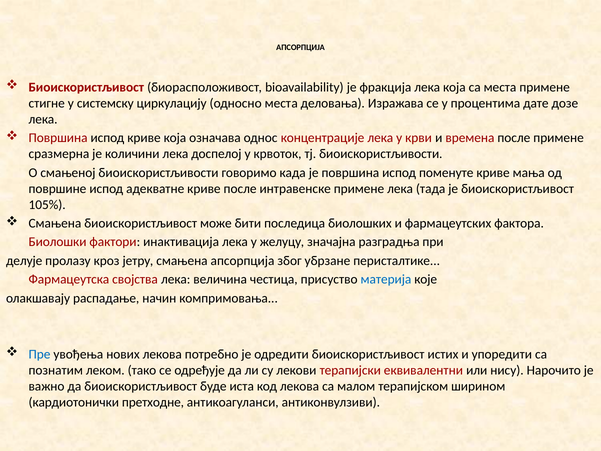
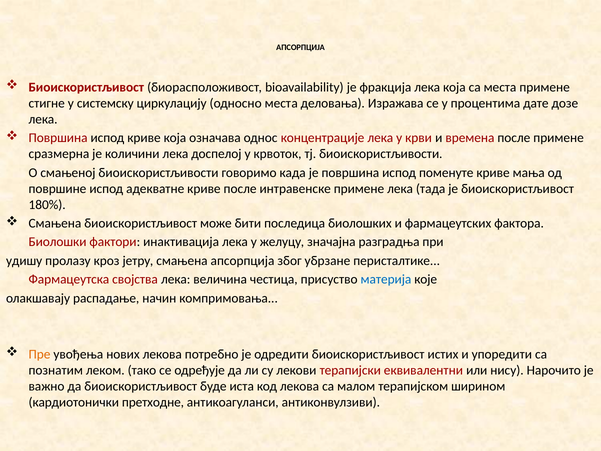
105%: 105% -> 180%
делује: делује -> удишу
Пре colour: blue -> orange
